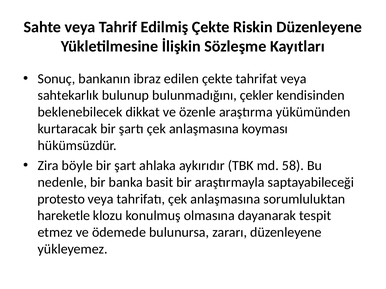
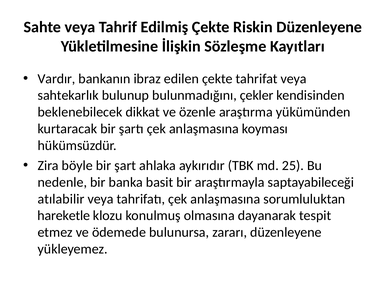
Sonuç: Sonuç -> Vardır
58: 58 -> 25
protesto: protesto -> atılabilir
